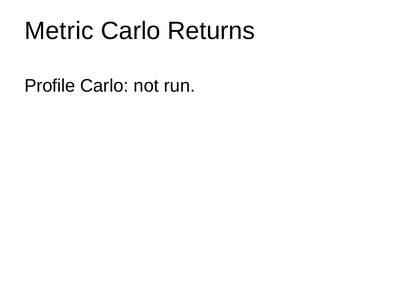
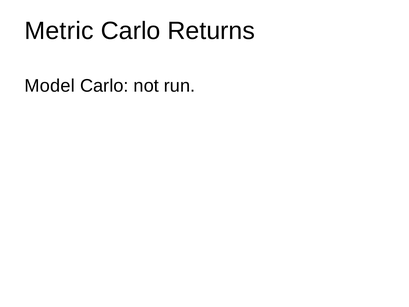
Profile: Profile -> Model
